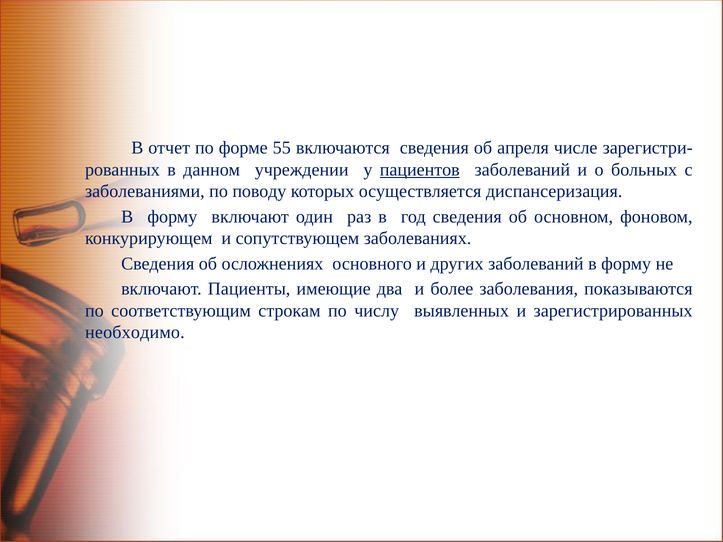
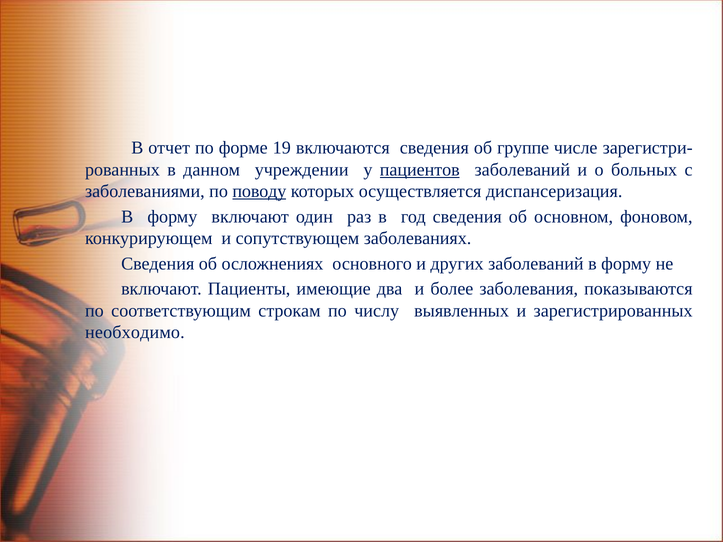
55: 55 -> 19
апреля: апреля -> группе
поводу underline: none -> present
